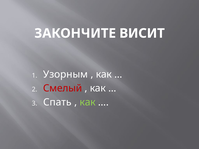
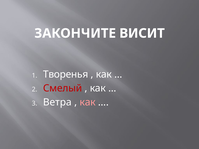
Узорным: Узорным -> Творенья
Спать: Спать -> Ветра
как at (88, 102) colour: light green -> pink
